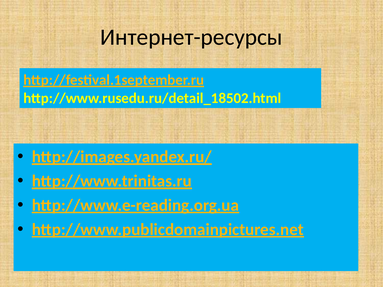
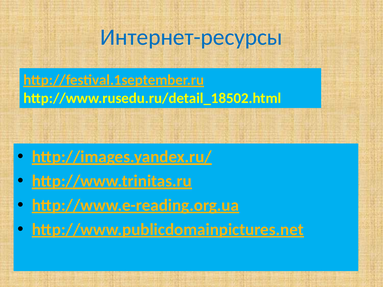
Интернет-ресурсы colour: black -> blue
